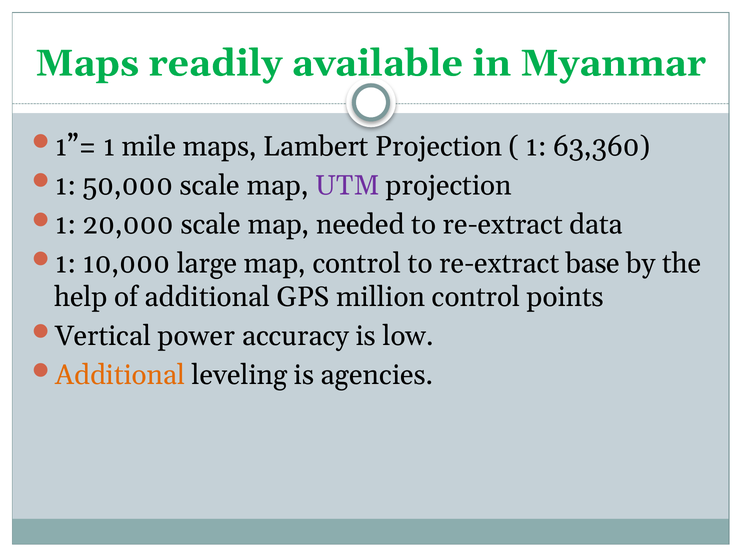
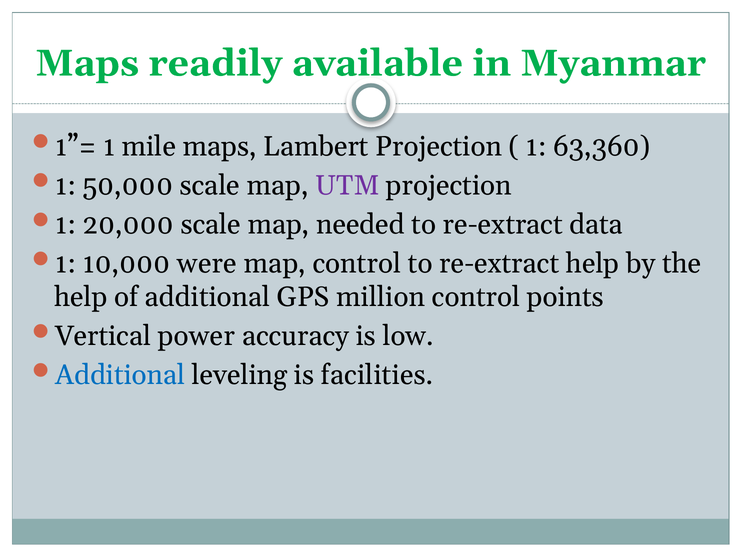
large: large -> were
re-extract base: base -> help
Additional at (120, 375) colour: orange -> blue
agencies: agencies -> facilities
